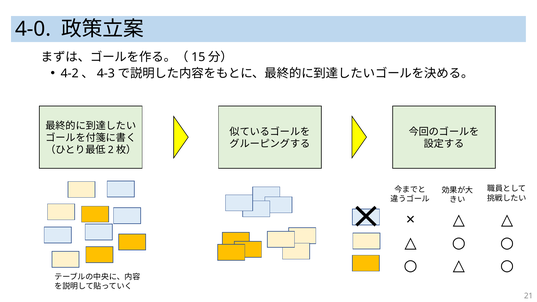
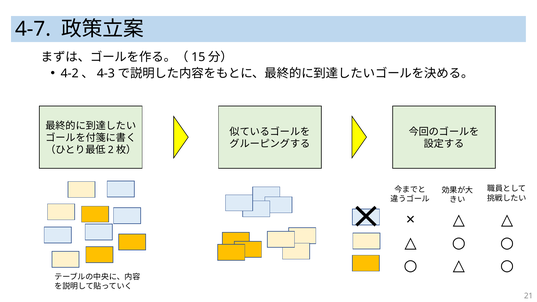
4-0: 4-0 -> 4-7
